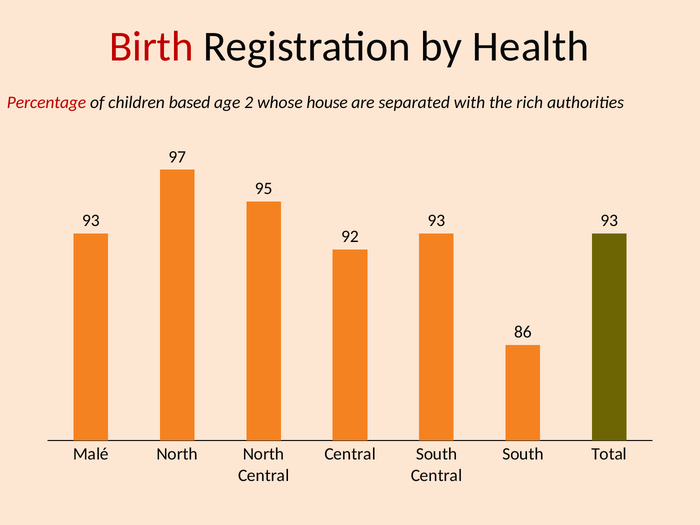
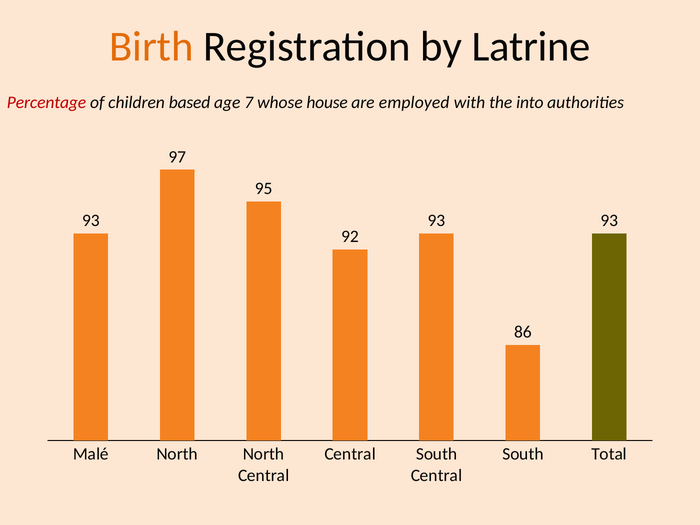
Birth colour: red -> orange
Health: Health -> Latrine
2: 2 -> 7
separated: separated -> employed
rich: rich -> into
